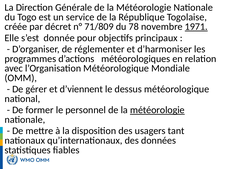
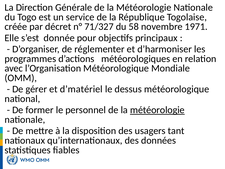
71/809: 71/809 -> 71/327
78: 78 -> 58
1971 underline: present -> none
d’viennent: d’viennent -> d’matériel
